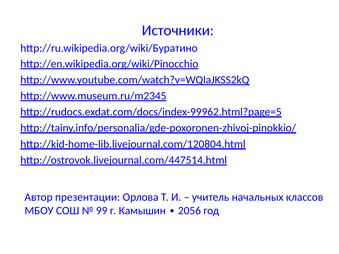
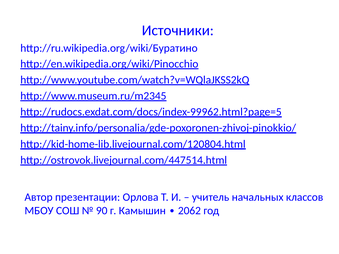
99: 99 -> 90
2056: 2056 -> 2062
